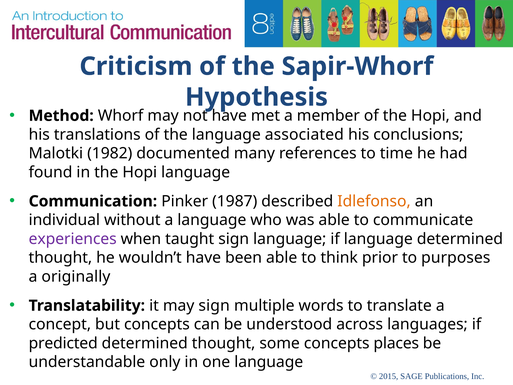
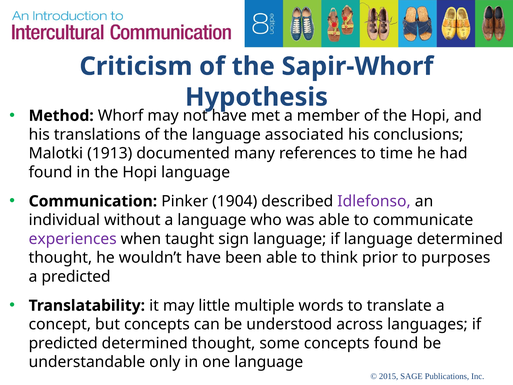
1982: 1982 -> 1913
1987: 1987 -> 1904
Idlefonso colour: orange -> purple
a originally: originally -> predicted
may sign: sign -> little
concepts places: places -> found
